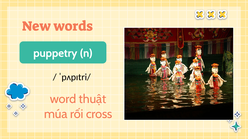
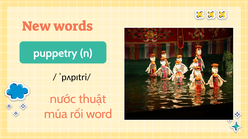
word: word -> nước
cross: cross -> word
